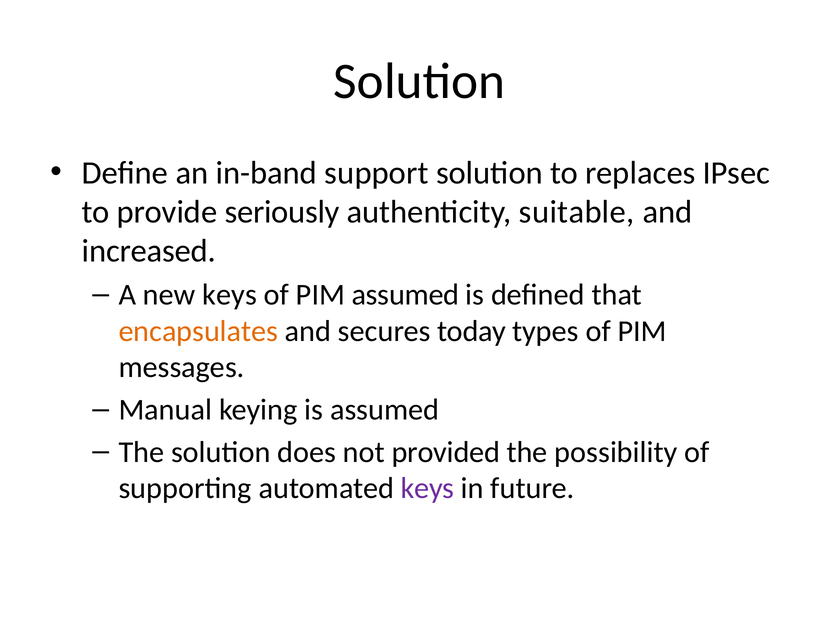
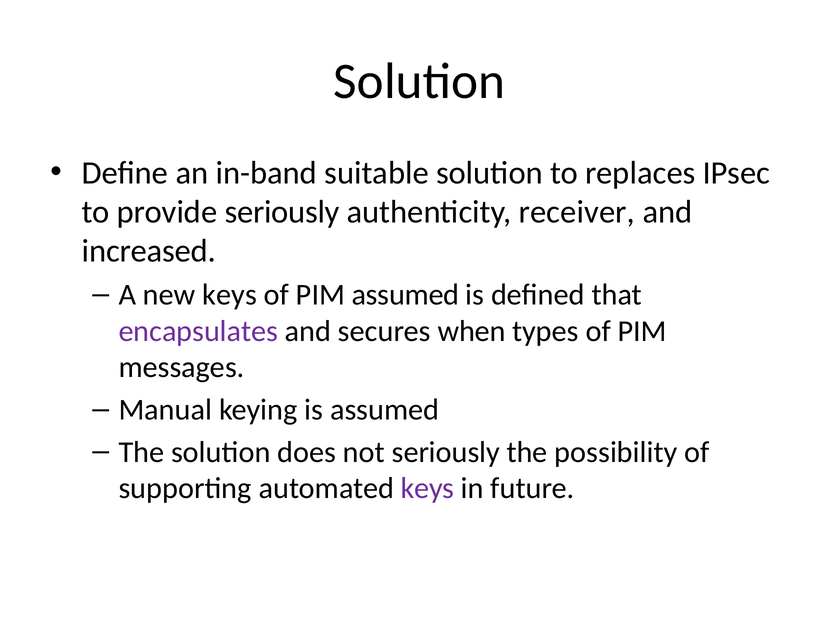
support: support -> suitable
suitable: suitable -> receiver
encapsulates colour: orange -> purple
today: today -> when
not provided: provided -> seriously
